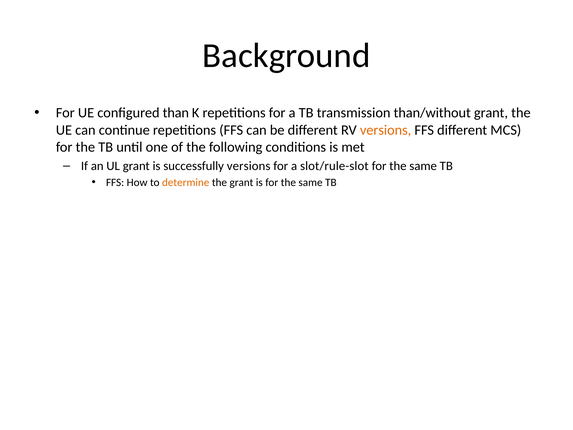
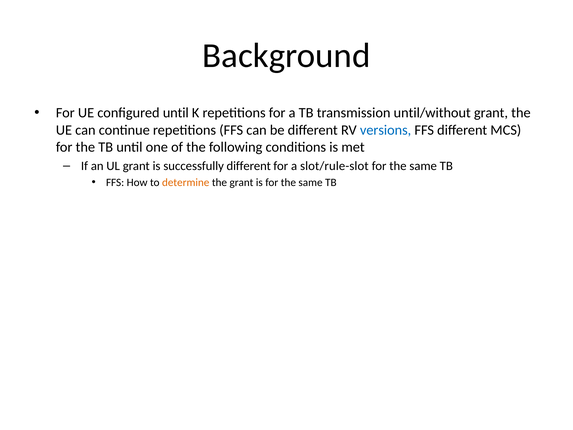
configured than: than -> until
than/without: than/without -> until/without
versions at (386, 130) colour: orange -> blue
successfully versions: versions -> different
